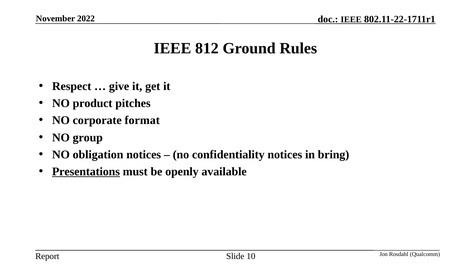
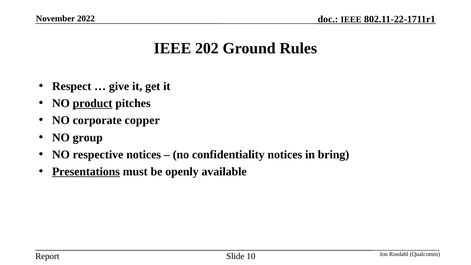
812: 812 -> 202
product underline: none -> present
format: format -> copper
obligation: obligation -> respective
